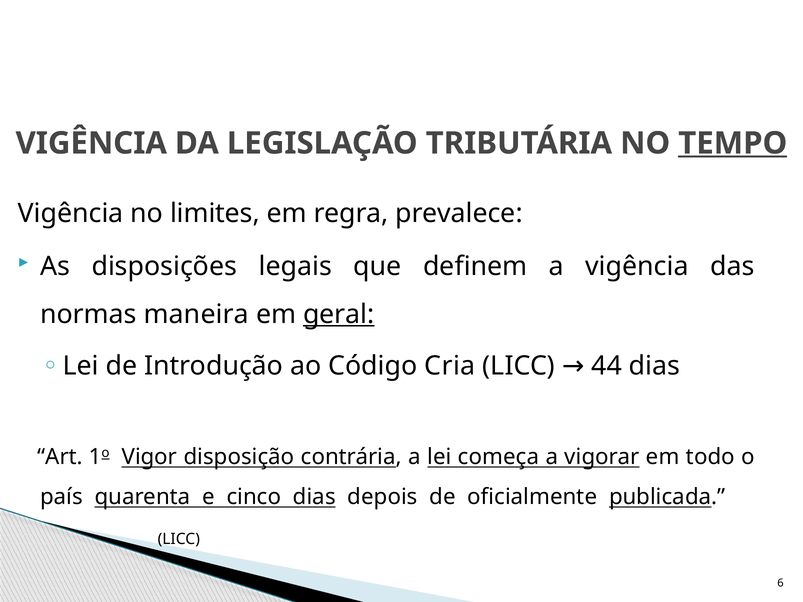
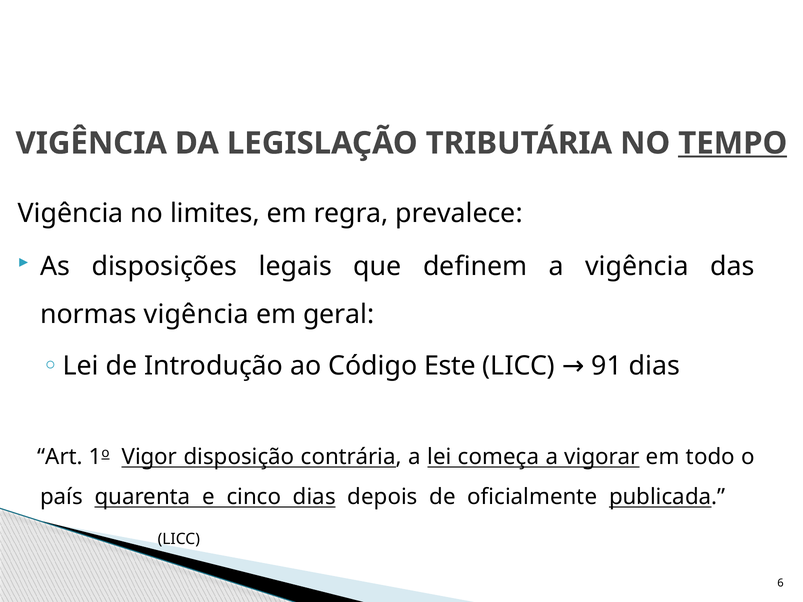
normas maneira: maneira -> vigência
geral underline: present -> none
Cria: Cria -> Este
44: 44 -> 91
